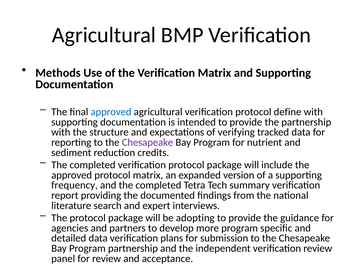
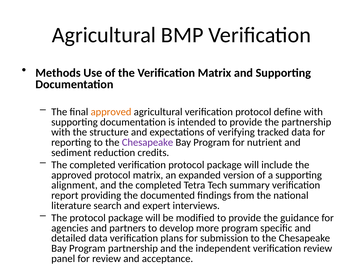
approved at (111, 112) colour: blue -> orange
frequency: frequency -> alignment
adopting: adopting -> modified
